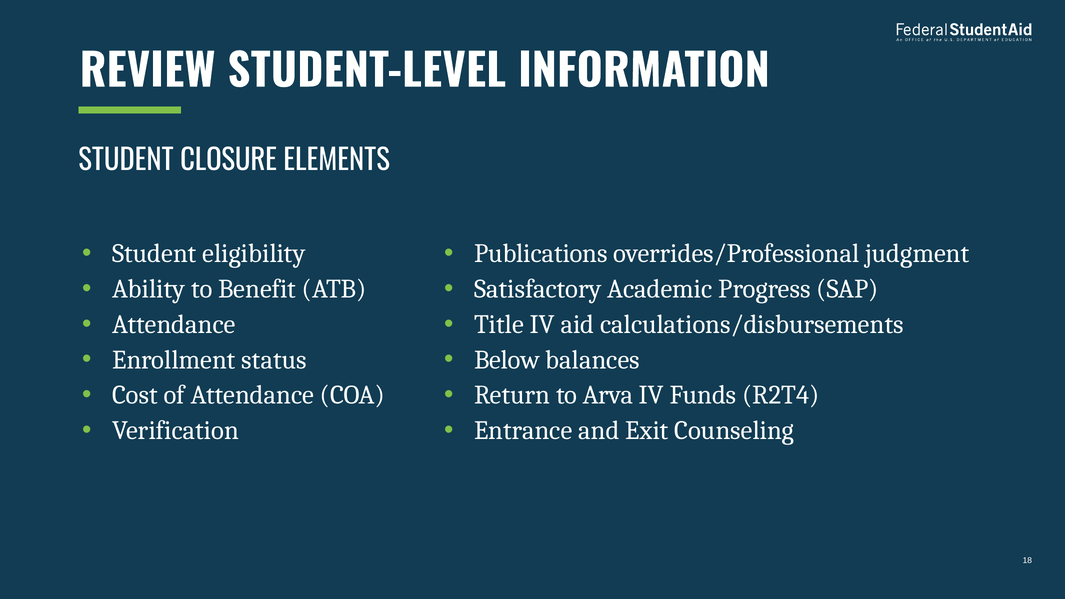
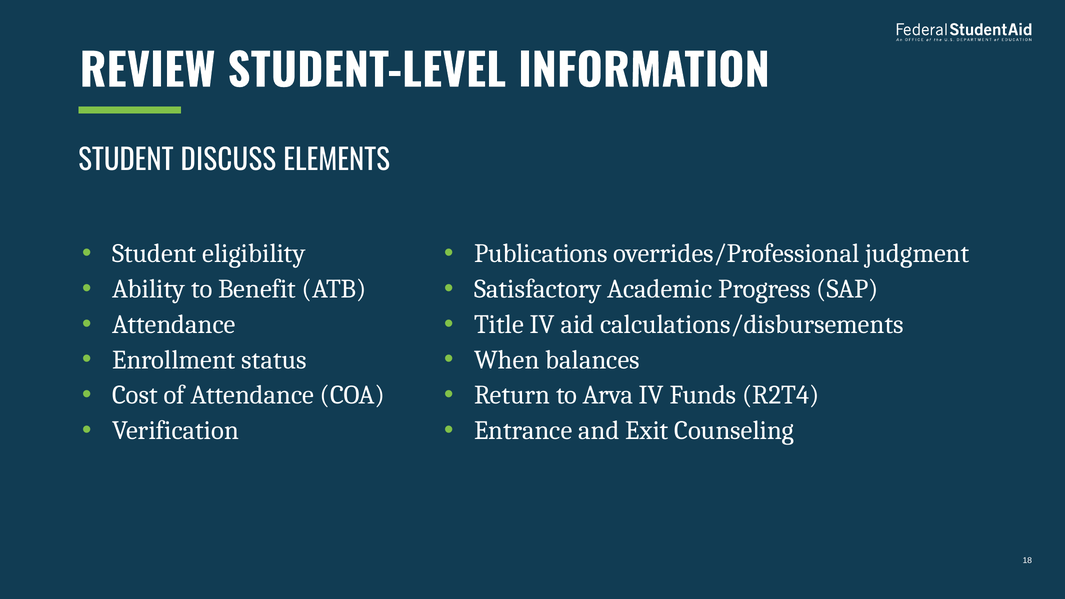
CLOSURE: CLOSURE -> DISCUSS
Below: Below -> When
